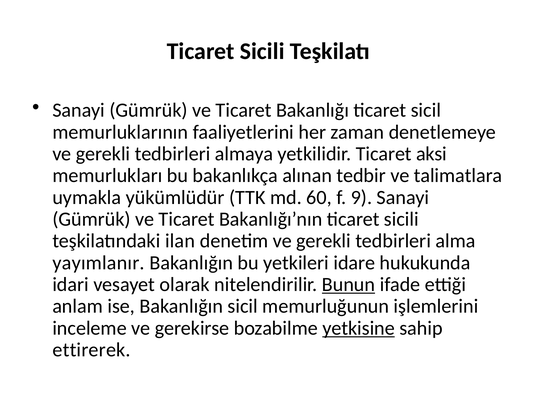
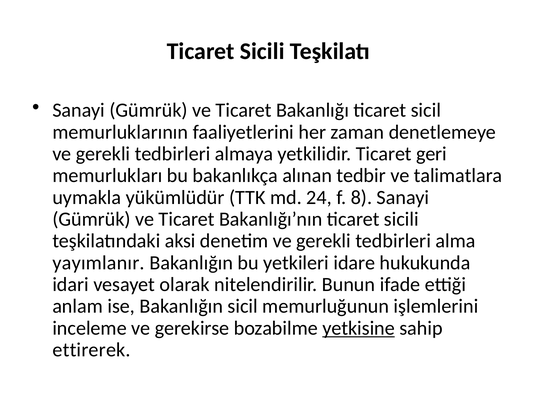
aksi: aksi -> geri
60: 60 -> 24
9: 9 -> 8
ilan: ilan -> aksi
Bunun underline: present -> none
